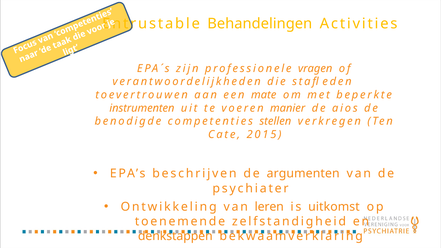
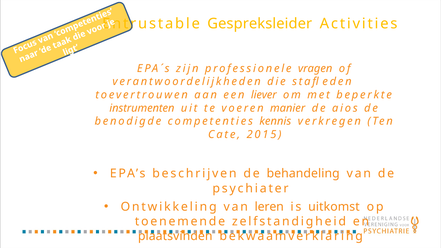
Behandelingen: Behandelingen -> Gespreksleider
mate: mate -> liever
stellen: stellen -> kennis
argumenten: argumenten -> behandeling
denkstappen: denkstappen -> plaatsvinden
